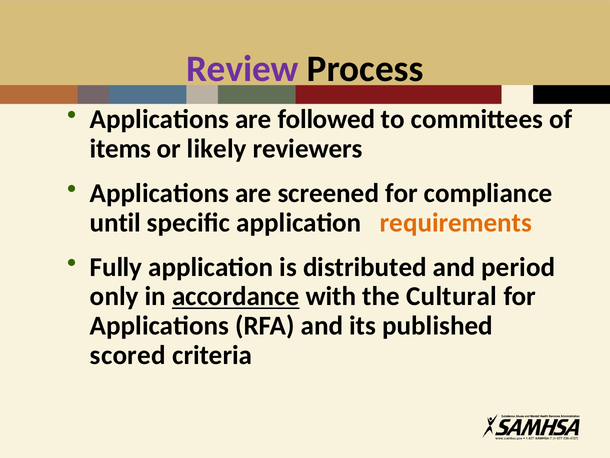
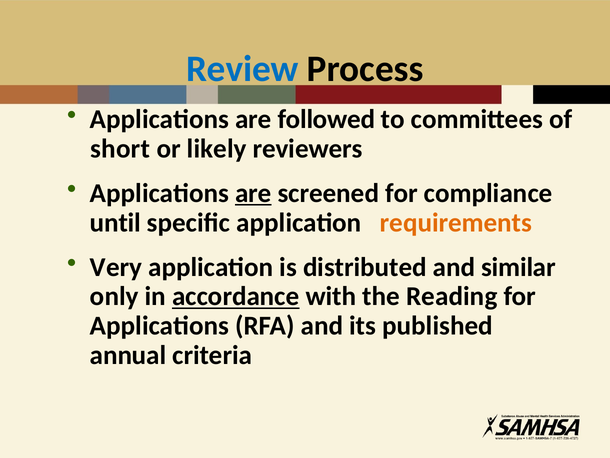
Review colour: purple -> blue
items: items -> short
are at (253, 193) underline: none -> present
Fully: Fully -> Very
period: period -> similar
Cultural: Cultural -> Reading
scored: scored -> annual
